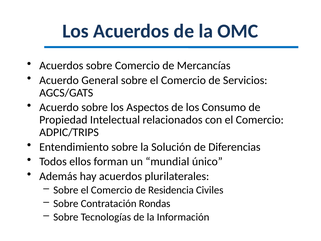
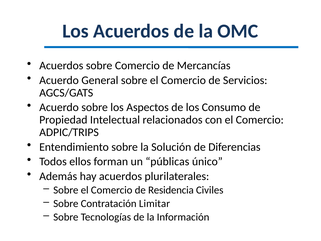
mundial: mundial -> públicas
Rondas: Rondas -> Limitar
